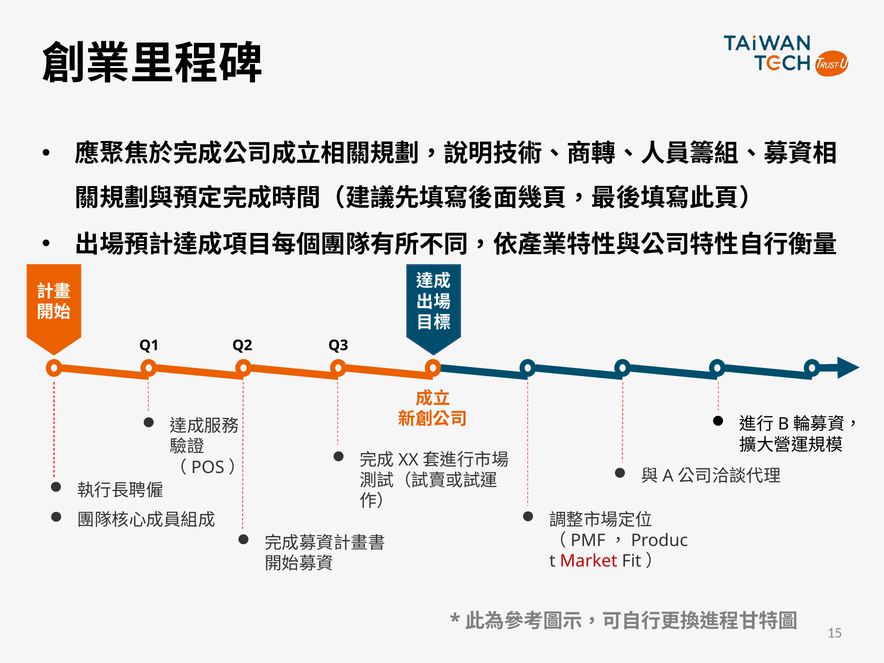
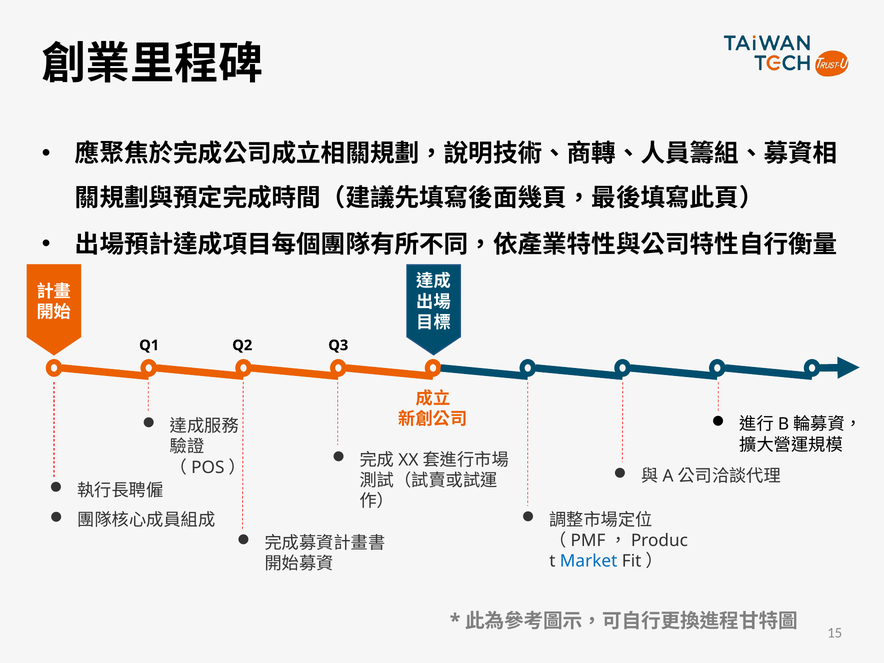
Market colour: red -> blue
